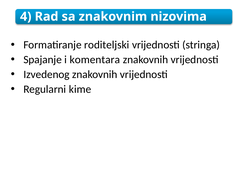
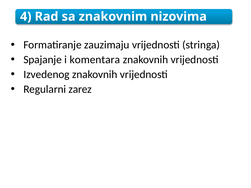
roditeljski: roditeljski -> zauzimaju
kime: kime -> zarez
